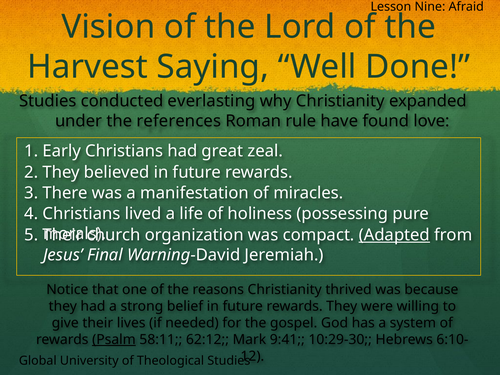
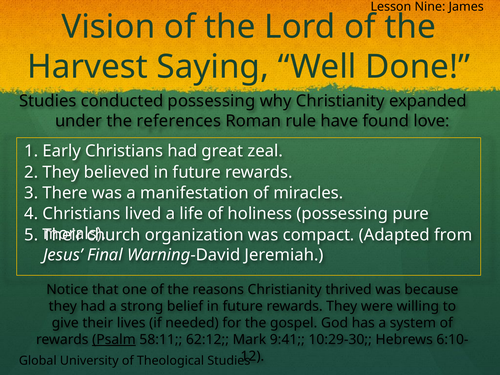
Afraid: Afraid -> James
conducted everlasting: everlasting -> possessing
Adapted underline: present -> none
